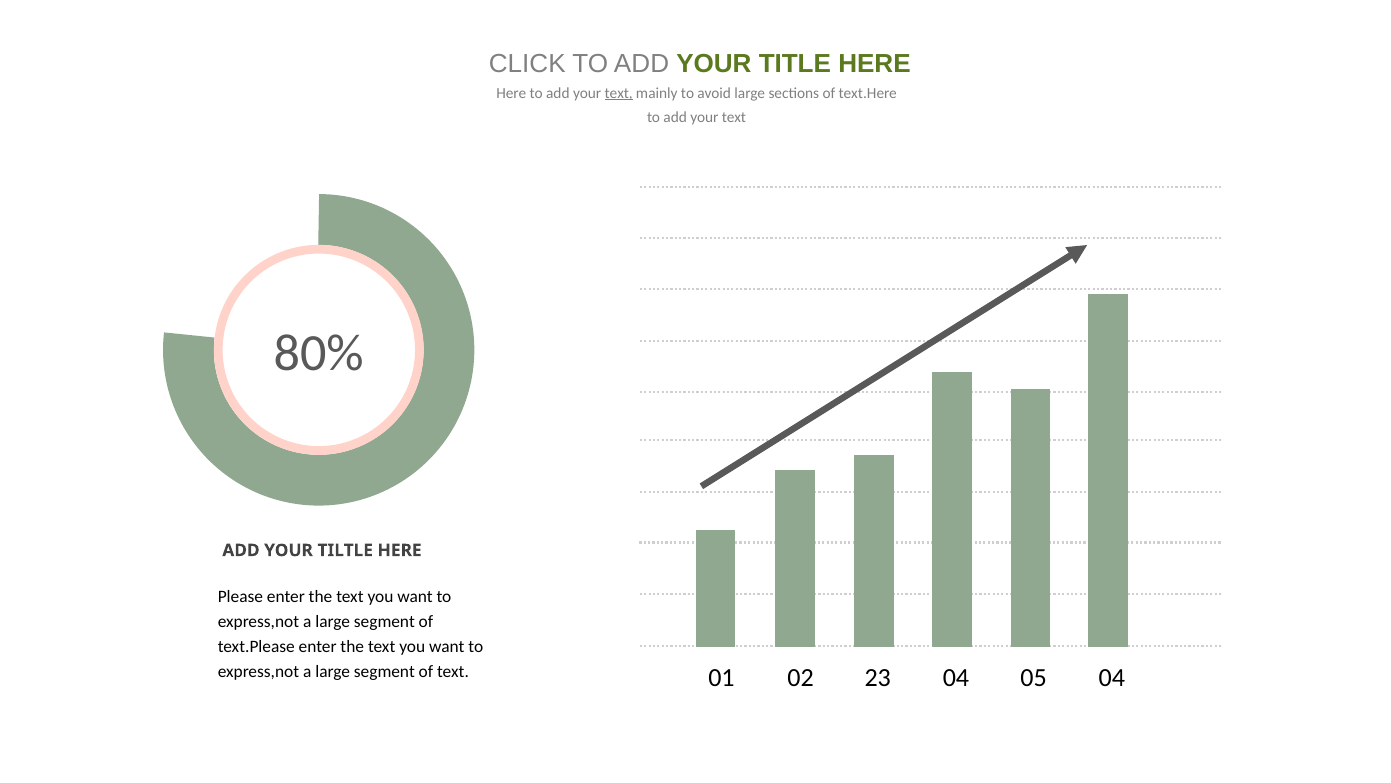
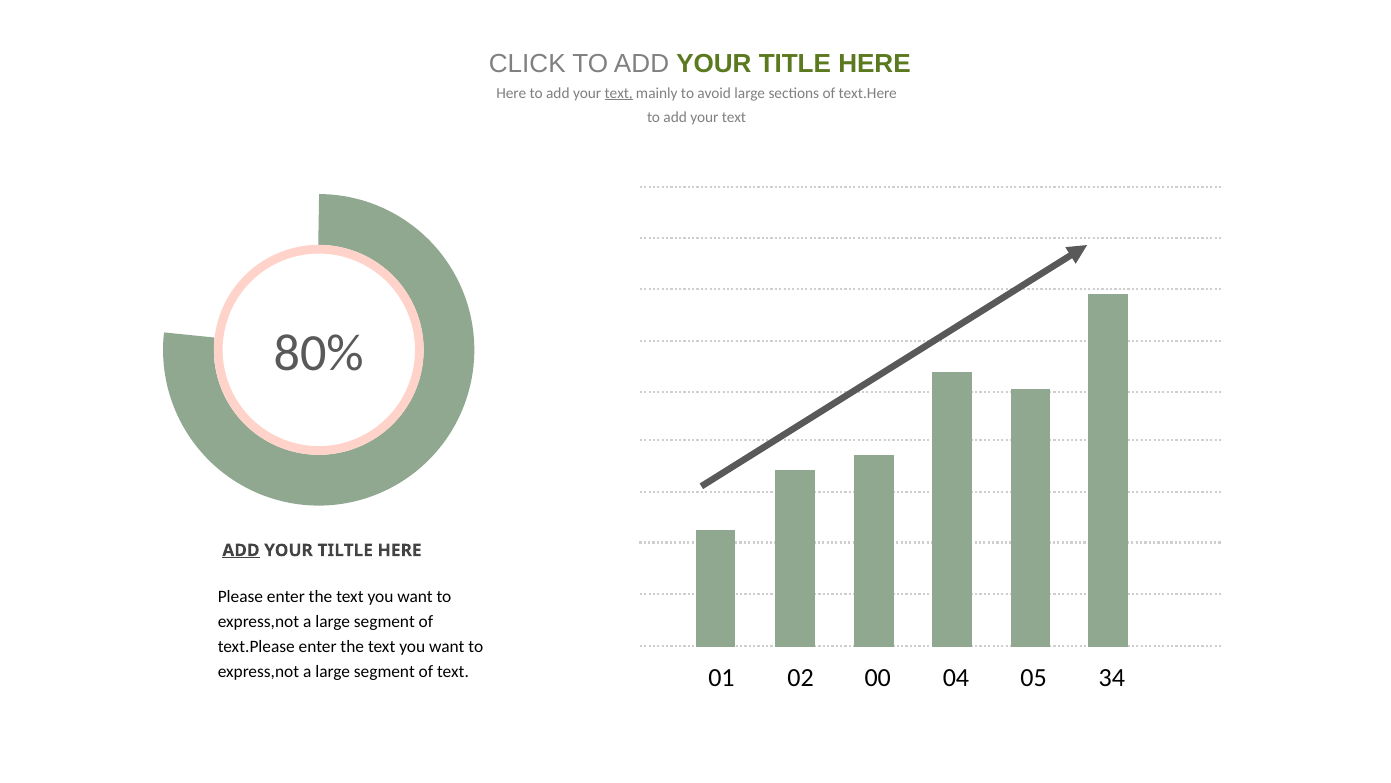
ADD at (241, 550) underline: none -> present
23: 23 -> 00
05 04: 04 -> 34
